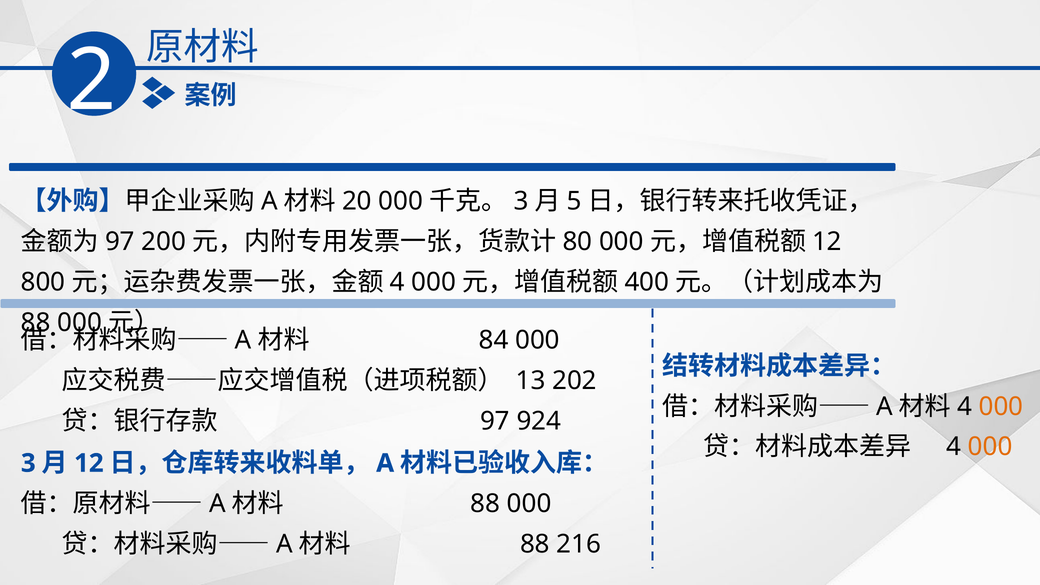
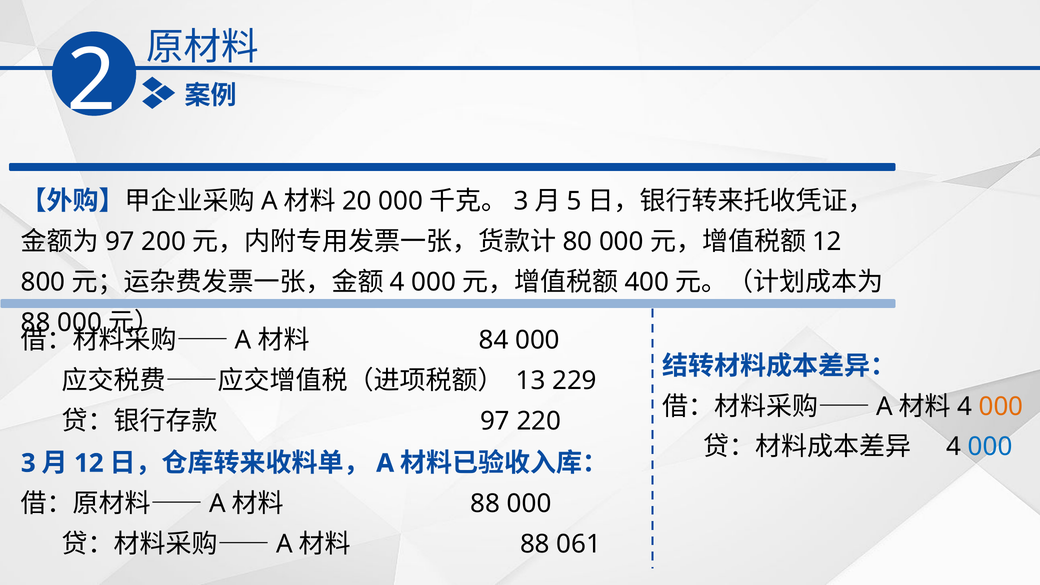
202: 202 -> 229
924: 924 -> 220
000 at (990, 447) colour: orange -> blue
216: 216 -> 061
